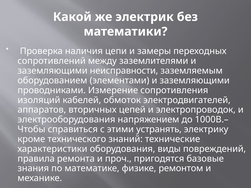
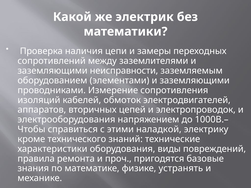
устранять: устранять -> наладкой
ремонтом: ремонтом -> устранять
